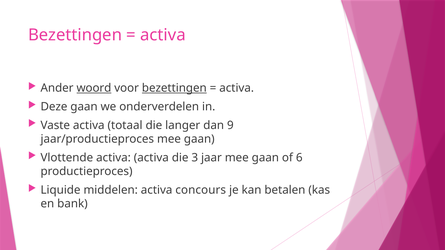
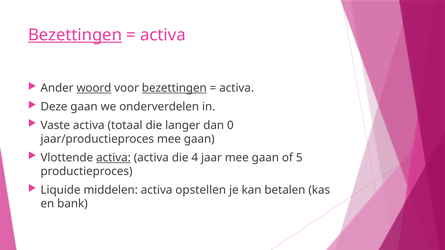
Bezettingen at (75, 35) underline: none -> present
9: 9 -> 0
activa at (113, 158) underline: none -> present
3: 3 -> 4
6: 6 -> 5
concours: concours -> opstellen
